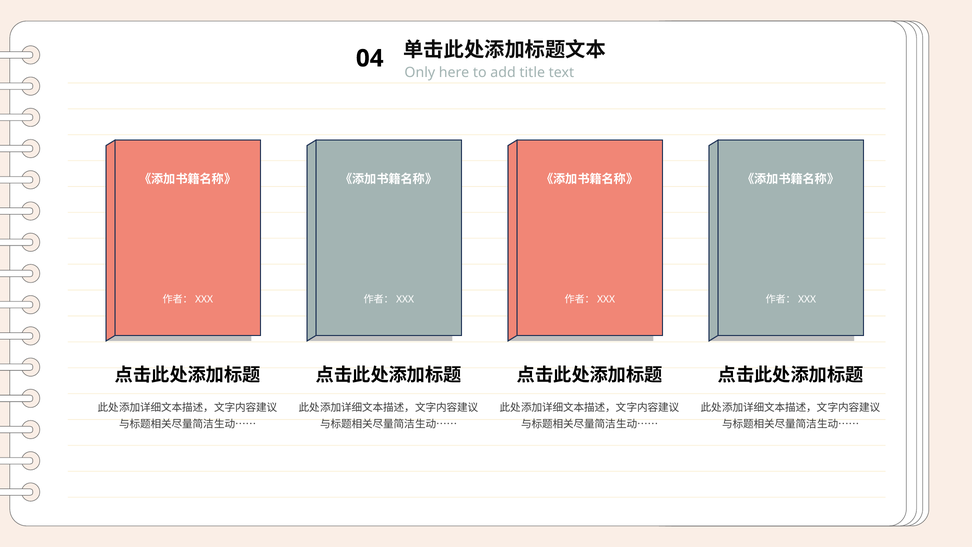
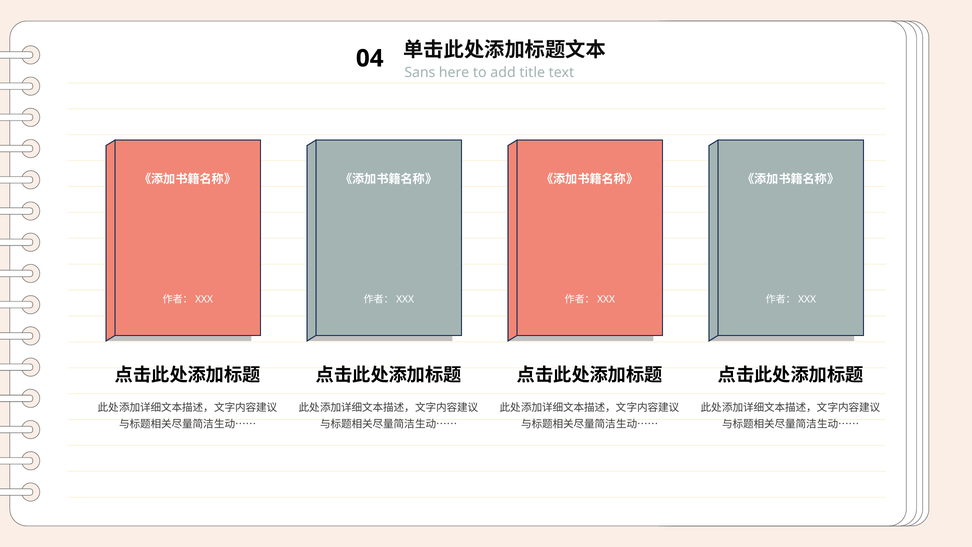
Only: Only -> Sans
